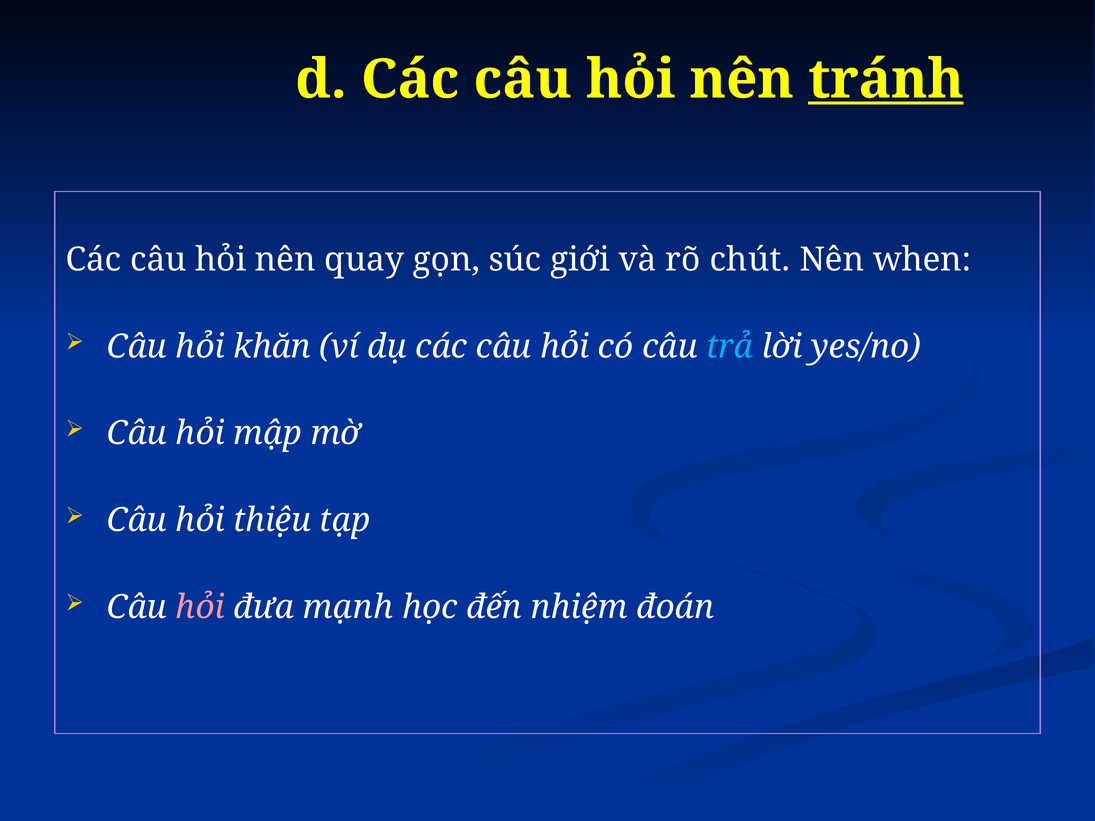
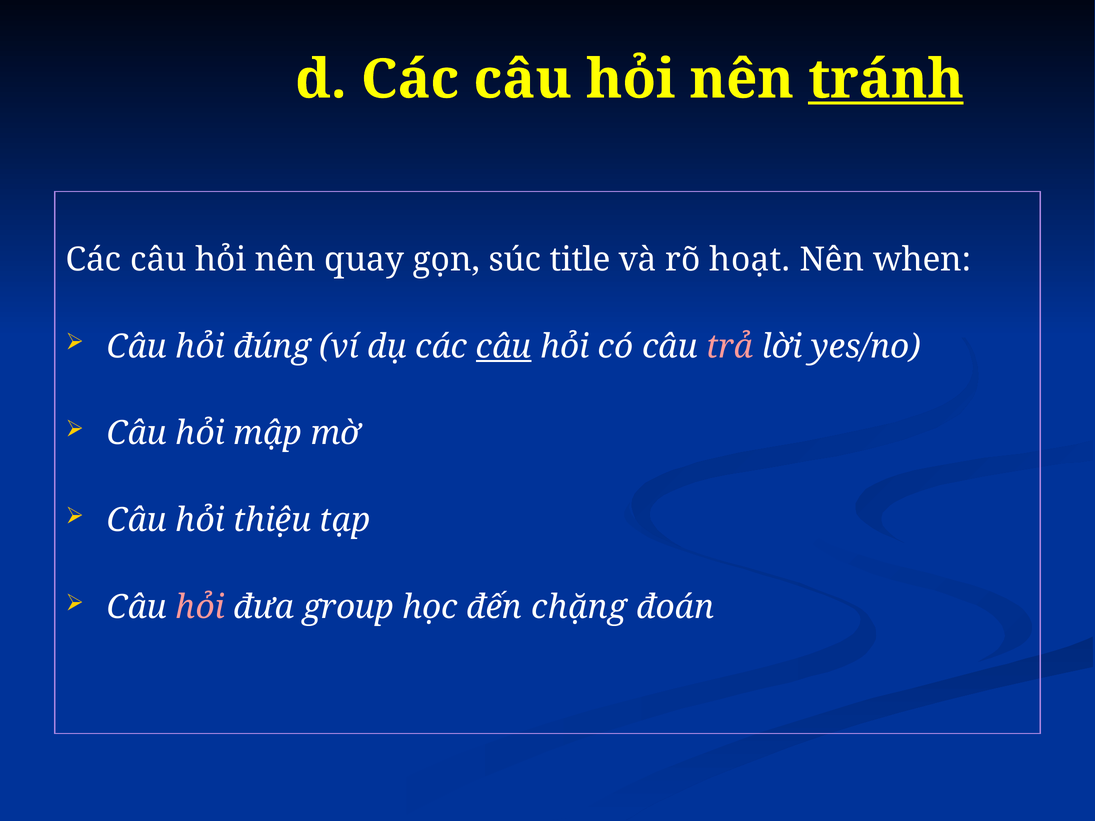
giới: giới -> title
chút: chút -> hoạt
khăn: khăn -> đúng
câu at (504, 347) underline: none -> present
trả colour: light blue -> pink
mạnh: mạnh -> group
nhiệm: nhiệm -> chặng
